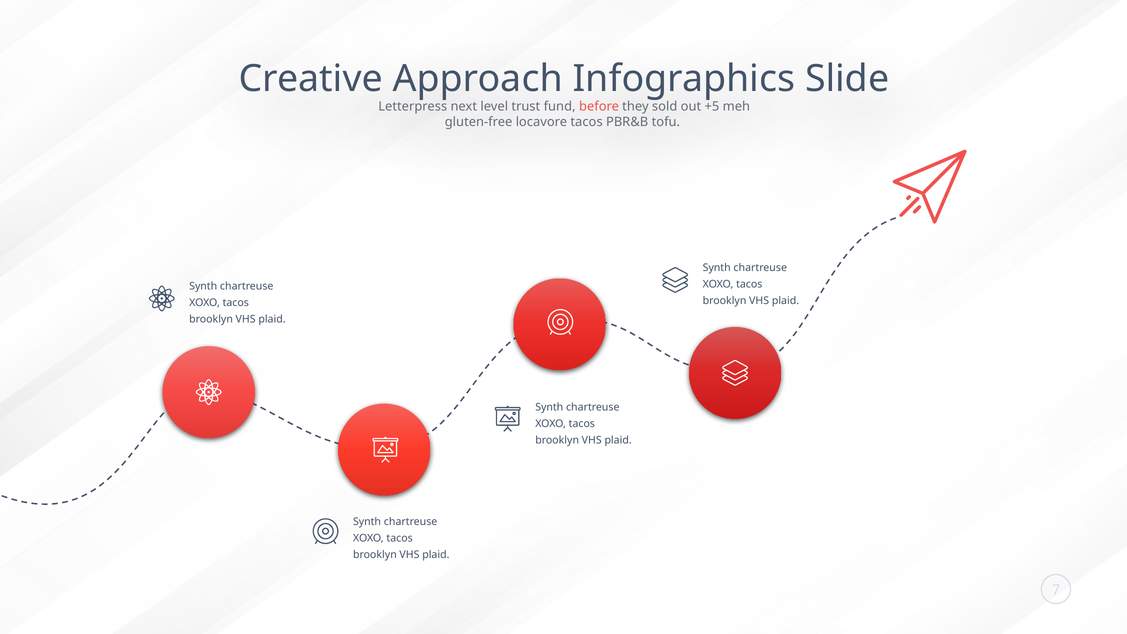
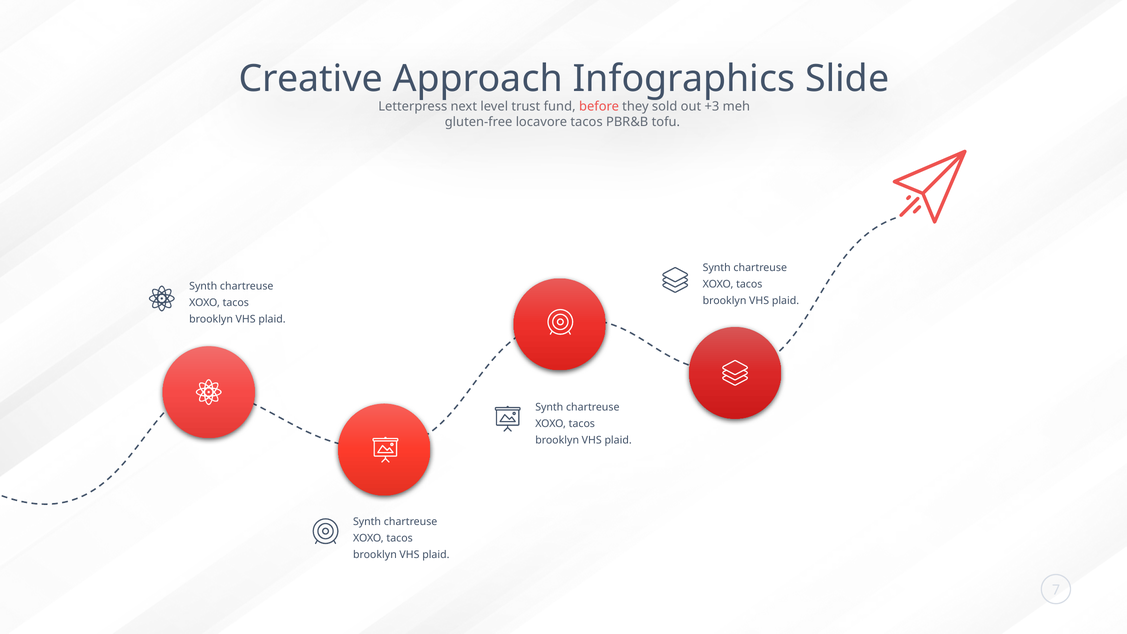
+5: +5 -> +3
